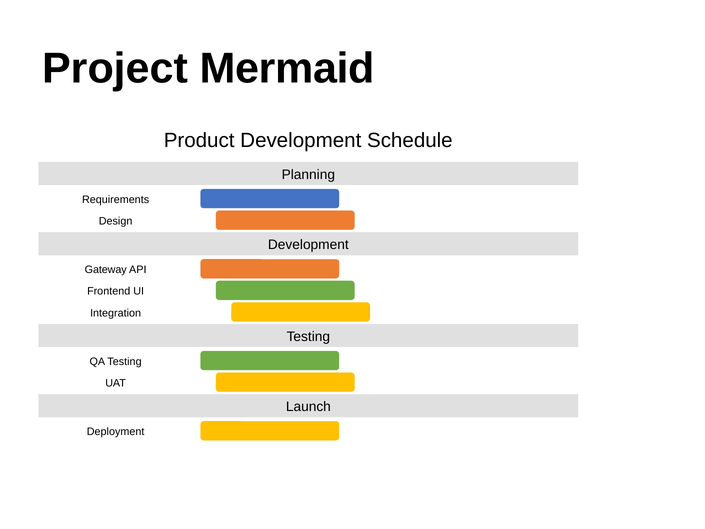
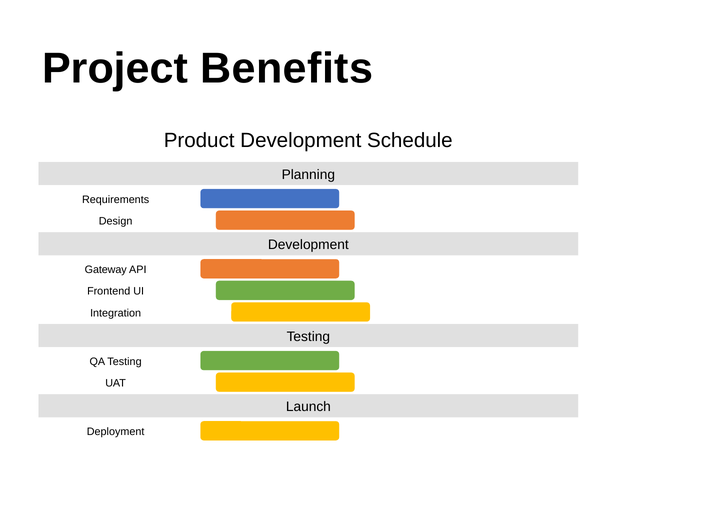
Mermaid: Mermaid -> Benefits
